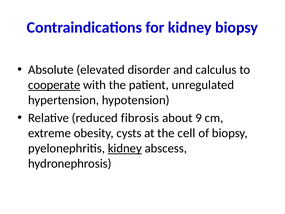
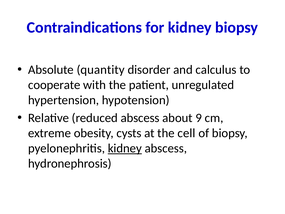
elevated: elevated -> quantity
cooperate underline: present -> none
reduced fibrosis: fibrosis -> abscess
